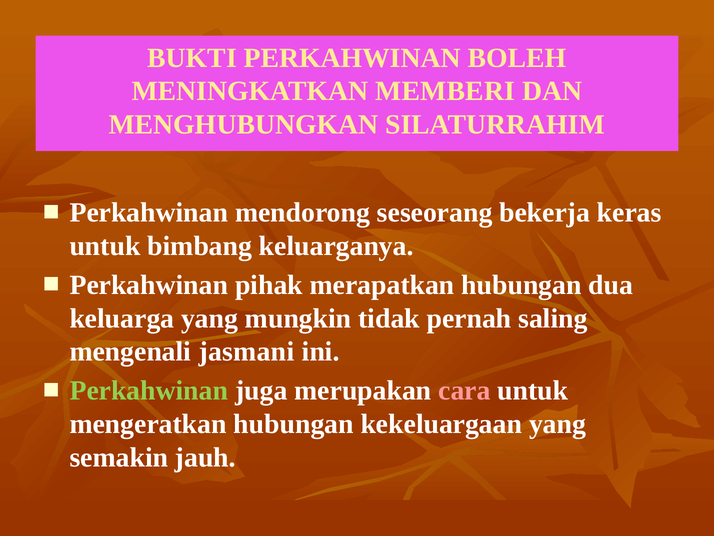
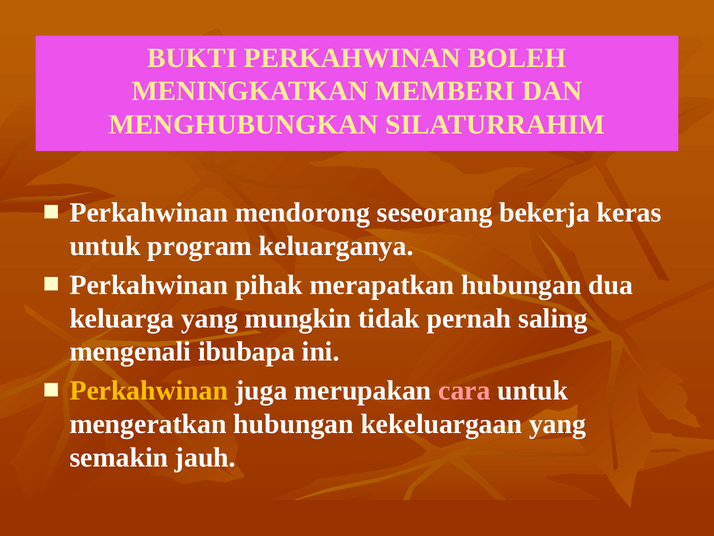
bimbang: bimbang -> program
jasmani: jasmani -> ibubapa
Perkahwinan at (149, 390) colour: light green -> yellow
